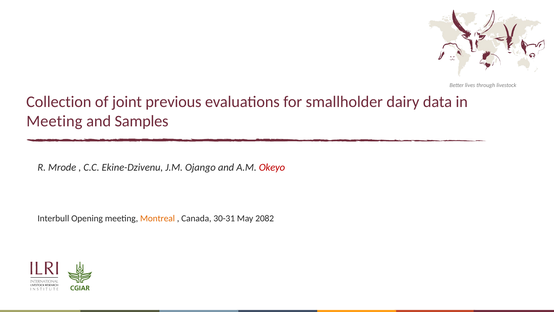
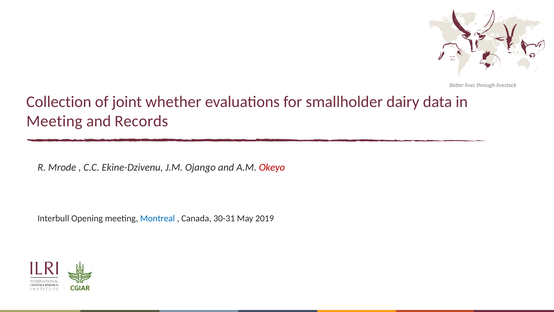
previous: previous -> whether
Samples: Samples -> Records
Montreal colour: orange -> blue
2082: 2082 -> 2019
